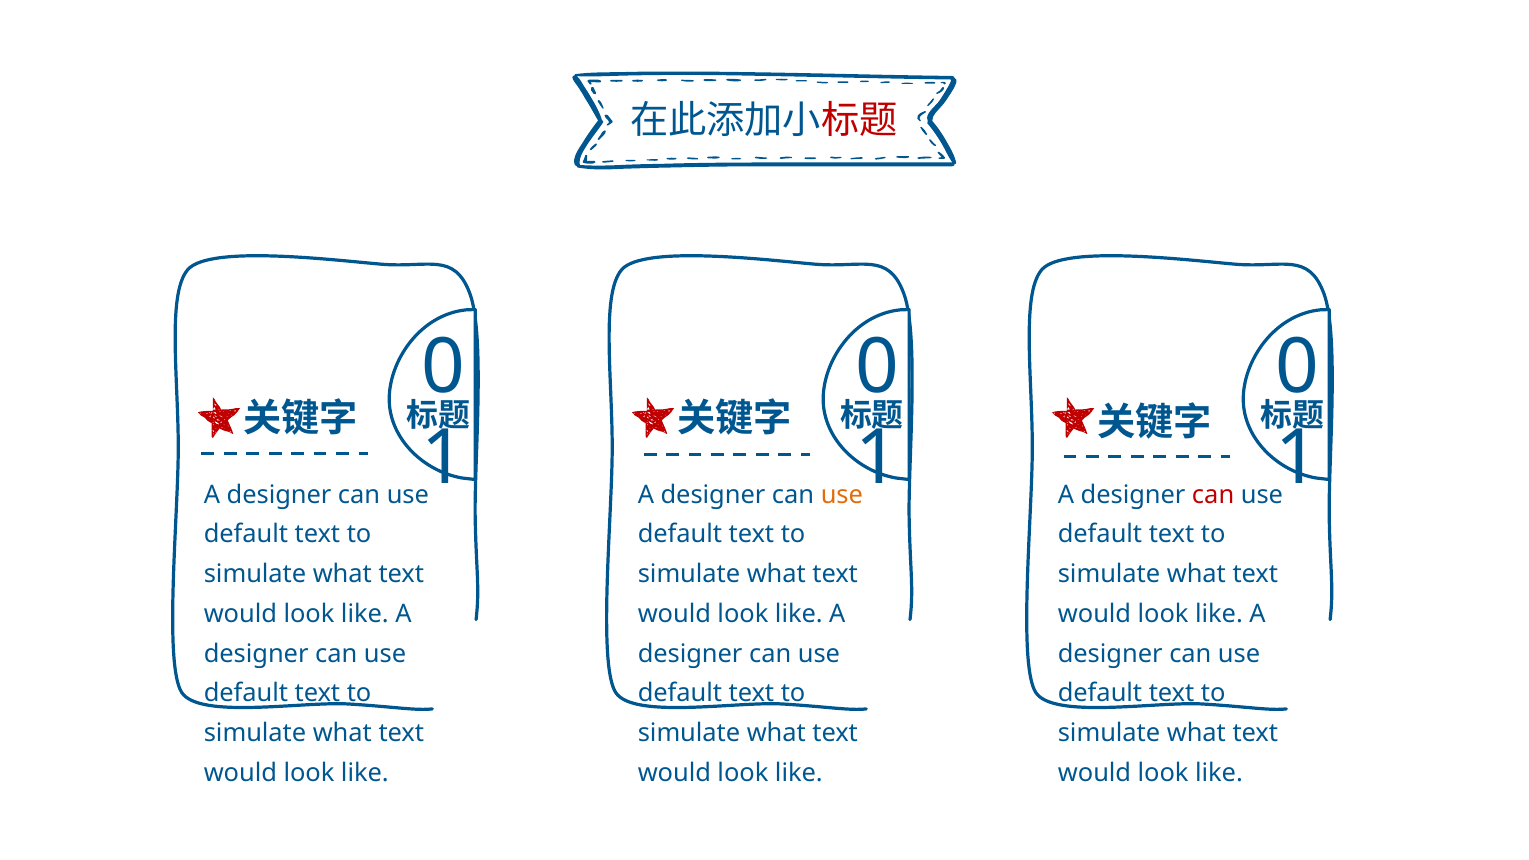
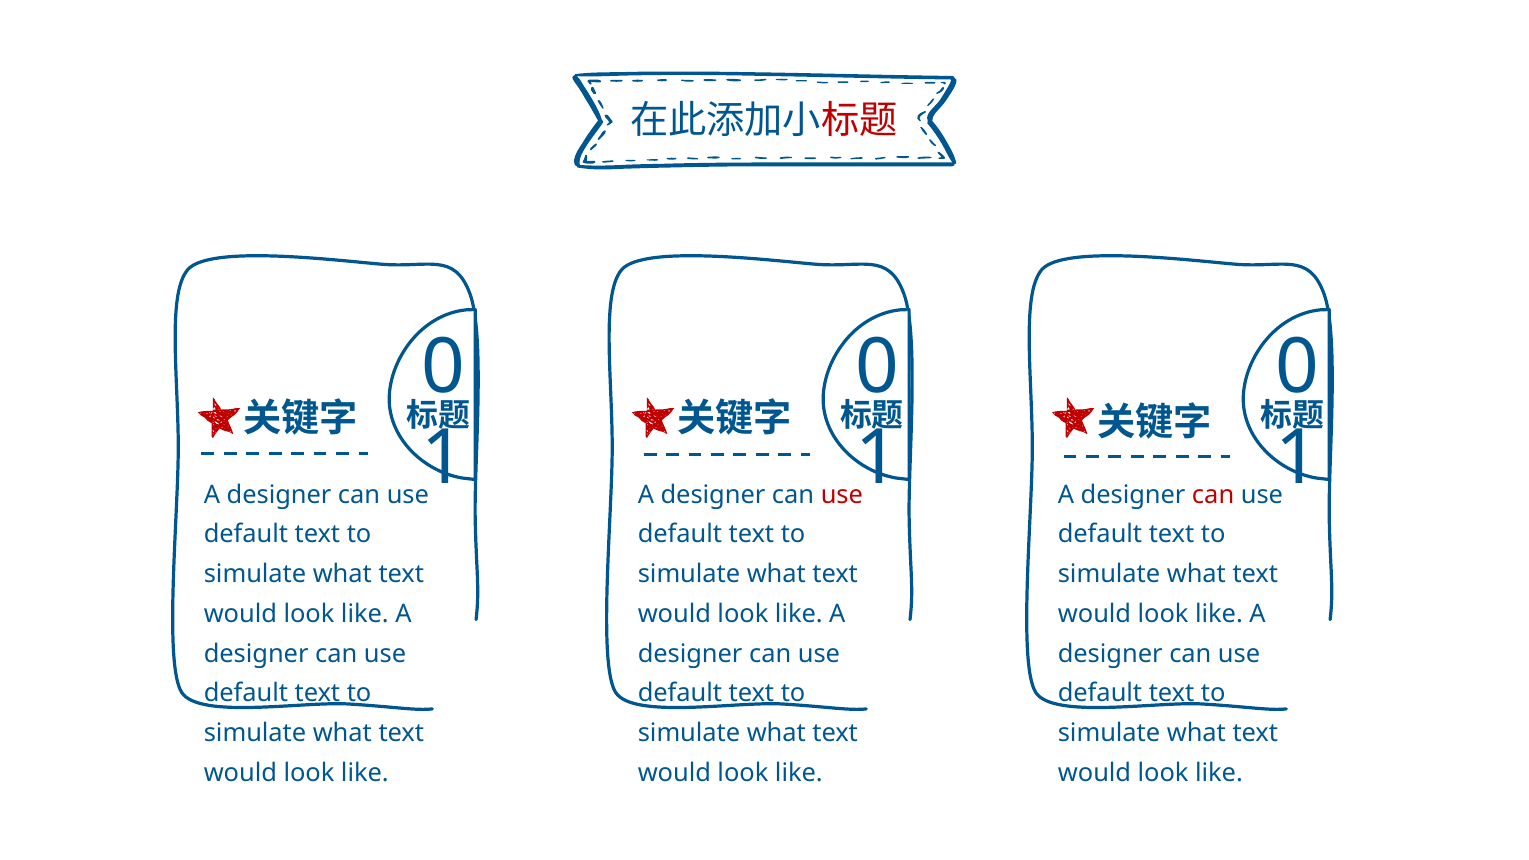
use at (842, 495) colour: orange -> red
